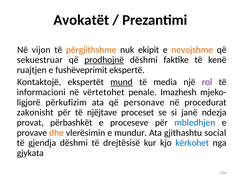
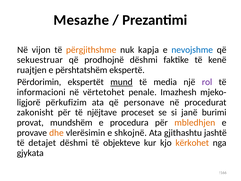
Avokatët: Avokatët -> Mesazhe
ekipit: ekipit -> kapja
nevojshme colour: orange -> blue
prodhojnë underline: present -> none
fushëveprimit: fushëveprimit -> përshtatshëm
Kontaktojë: Kontaktojë -> Përdorimin
ndezja: ndezja -> burimi
përbashkët: përbashkët -> mundshëm
proceseve: proceseve -> procedura
mbledhjen colour: blue -> orange
mundur: mundur -> shkojnë
social: social -> jashtë
gjendja: gjendja -> detajet
drejtësisë: drejtësisë -> objekteve
kërkohet colour: blue -> orange
